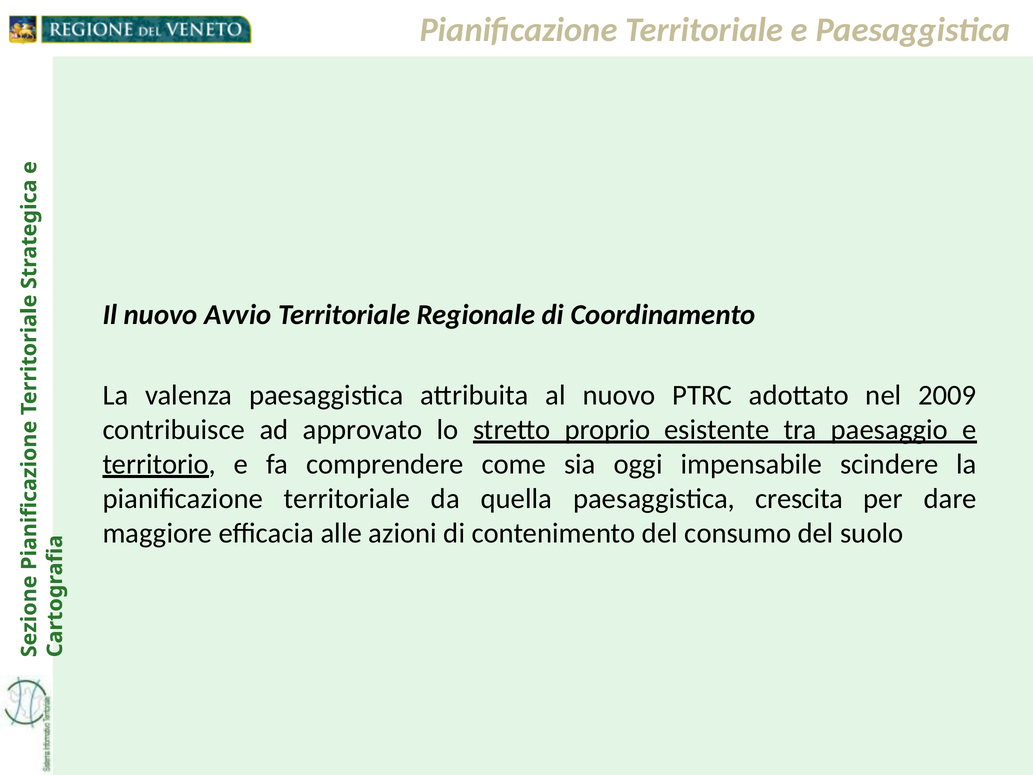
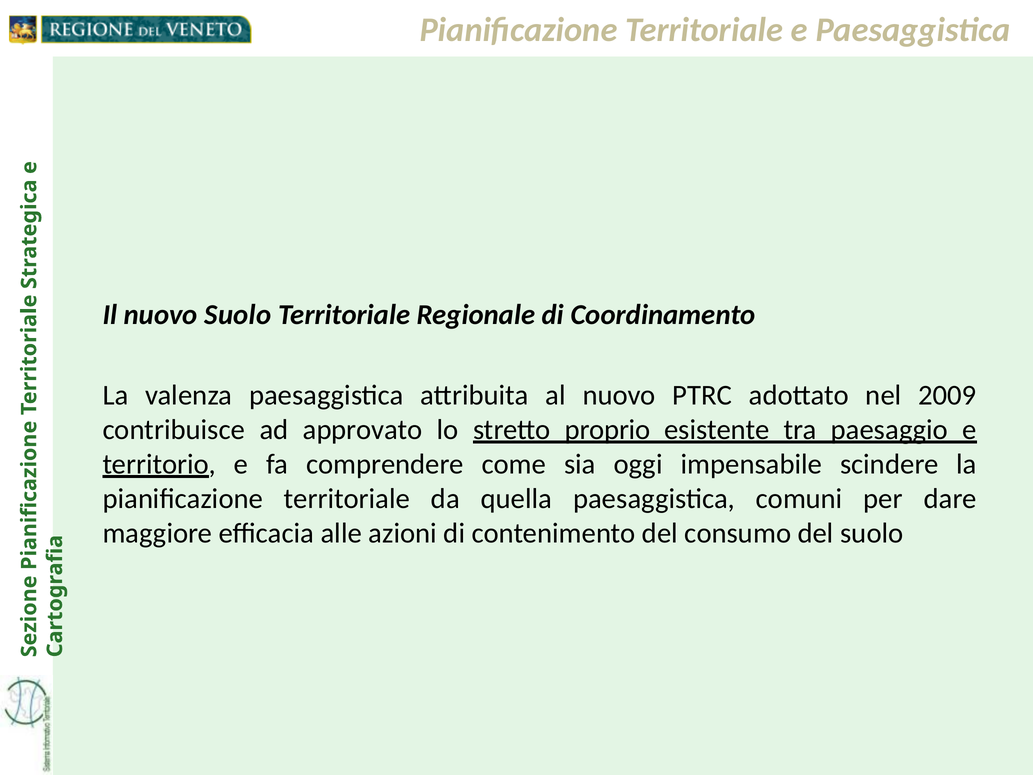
nuovo Avvio: Avvio -> Suolo
crescita: crescita -> comuni
